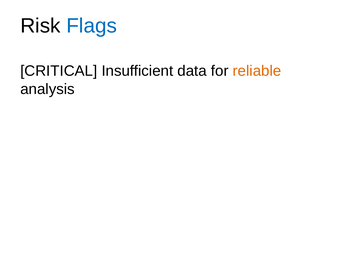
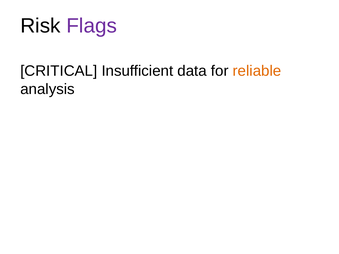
Flags colour: blue -> purple
